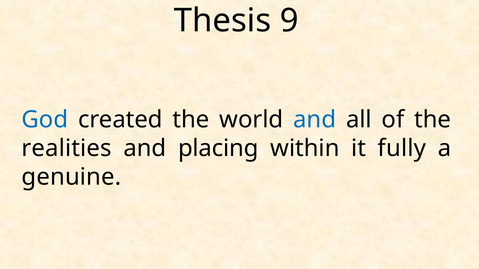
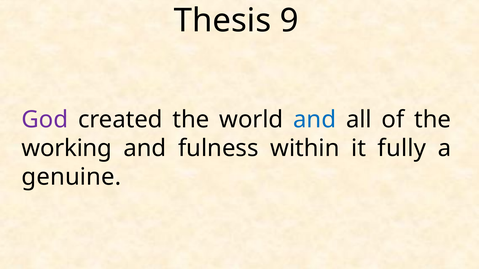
God colour: blue -> purple
realities: realities -> working
placing: placing -> fulness
